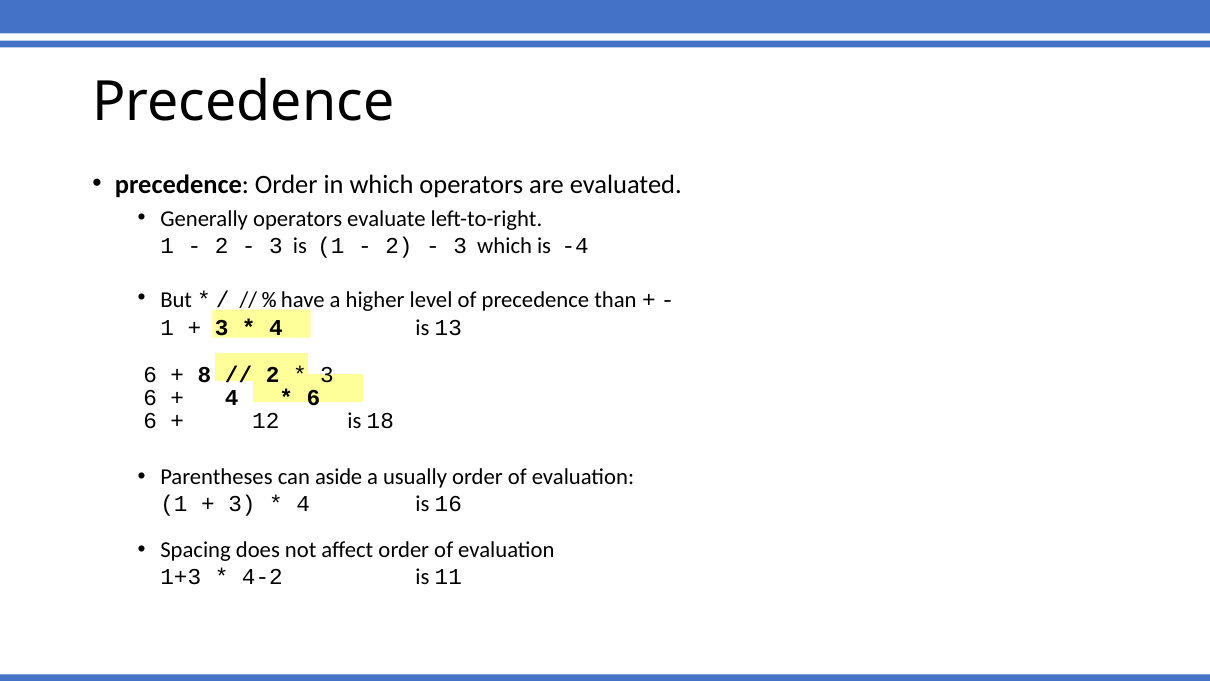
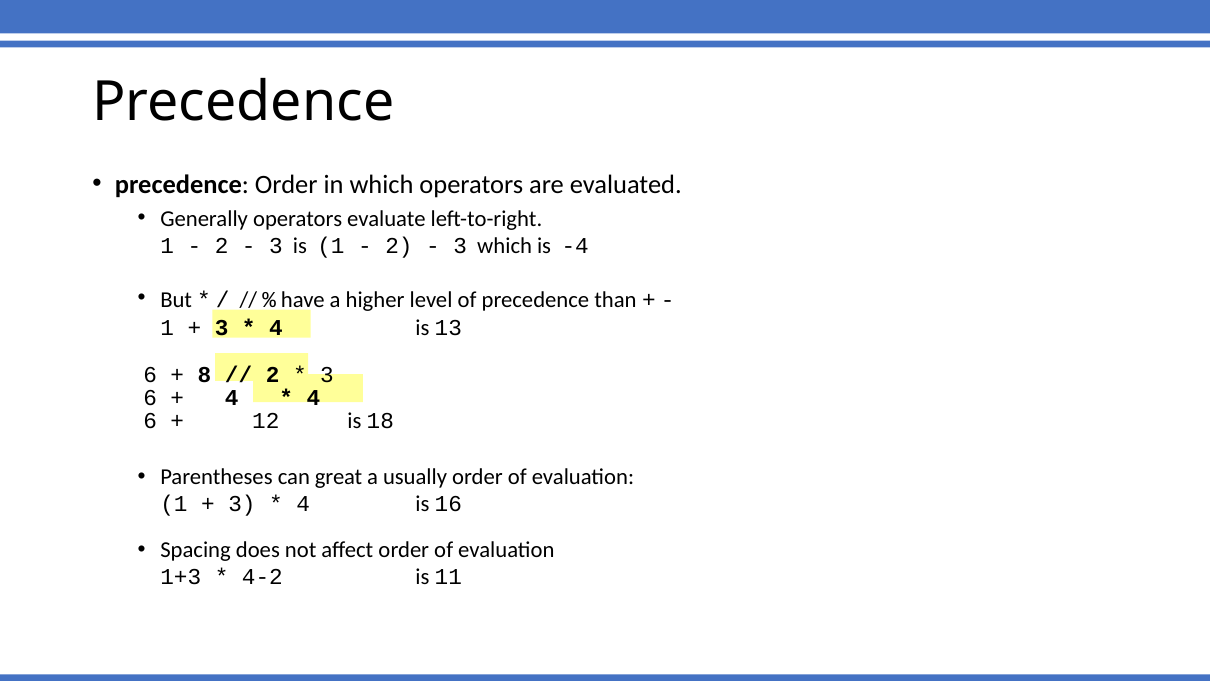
6 at (313, 398): 6 -> 4
aside: aside -> great
